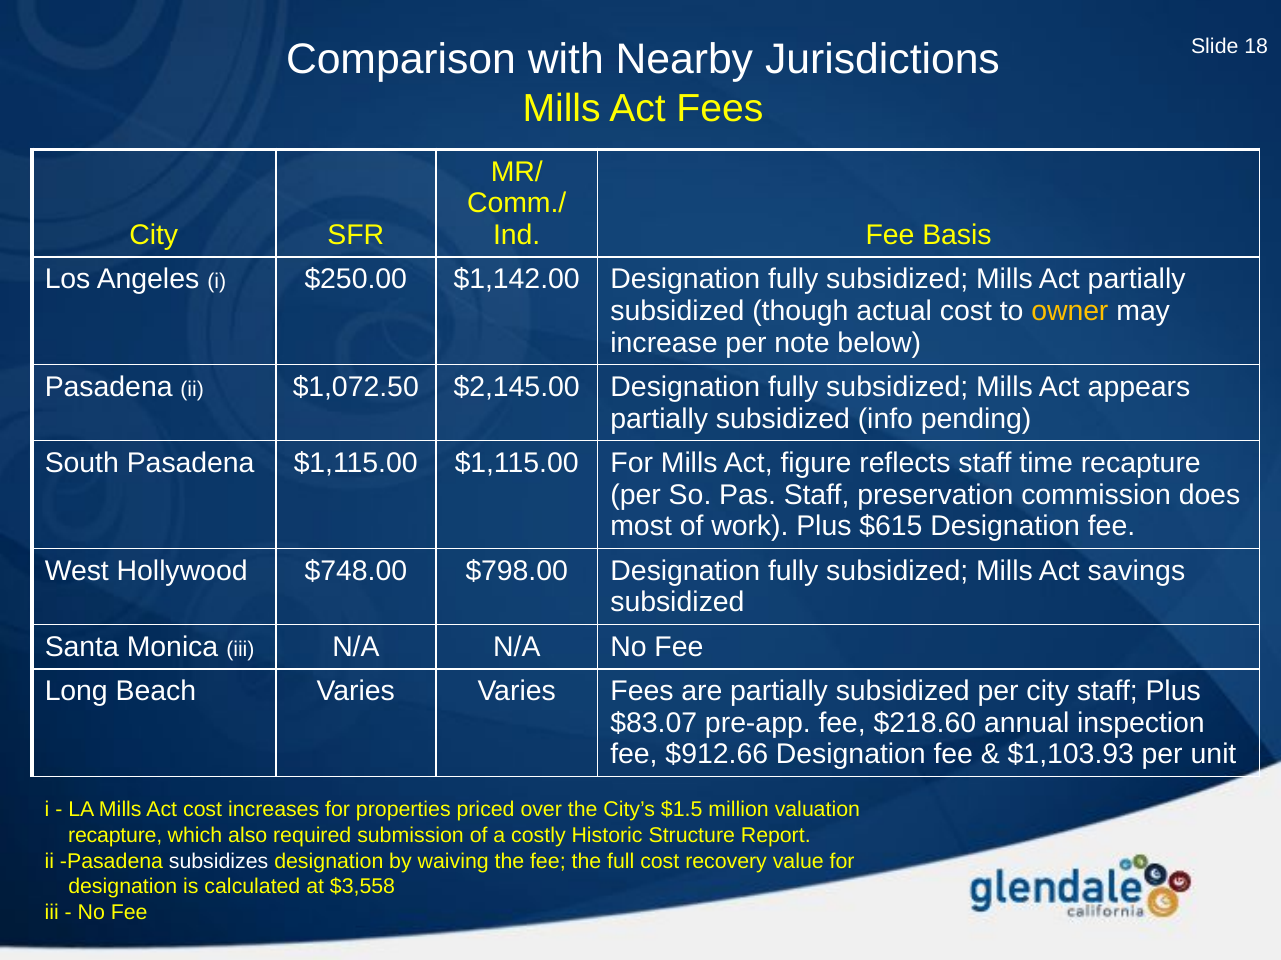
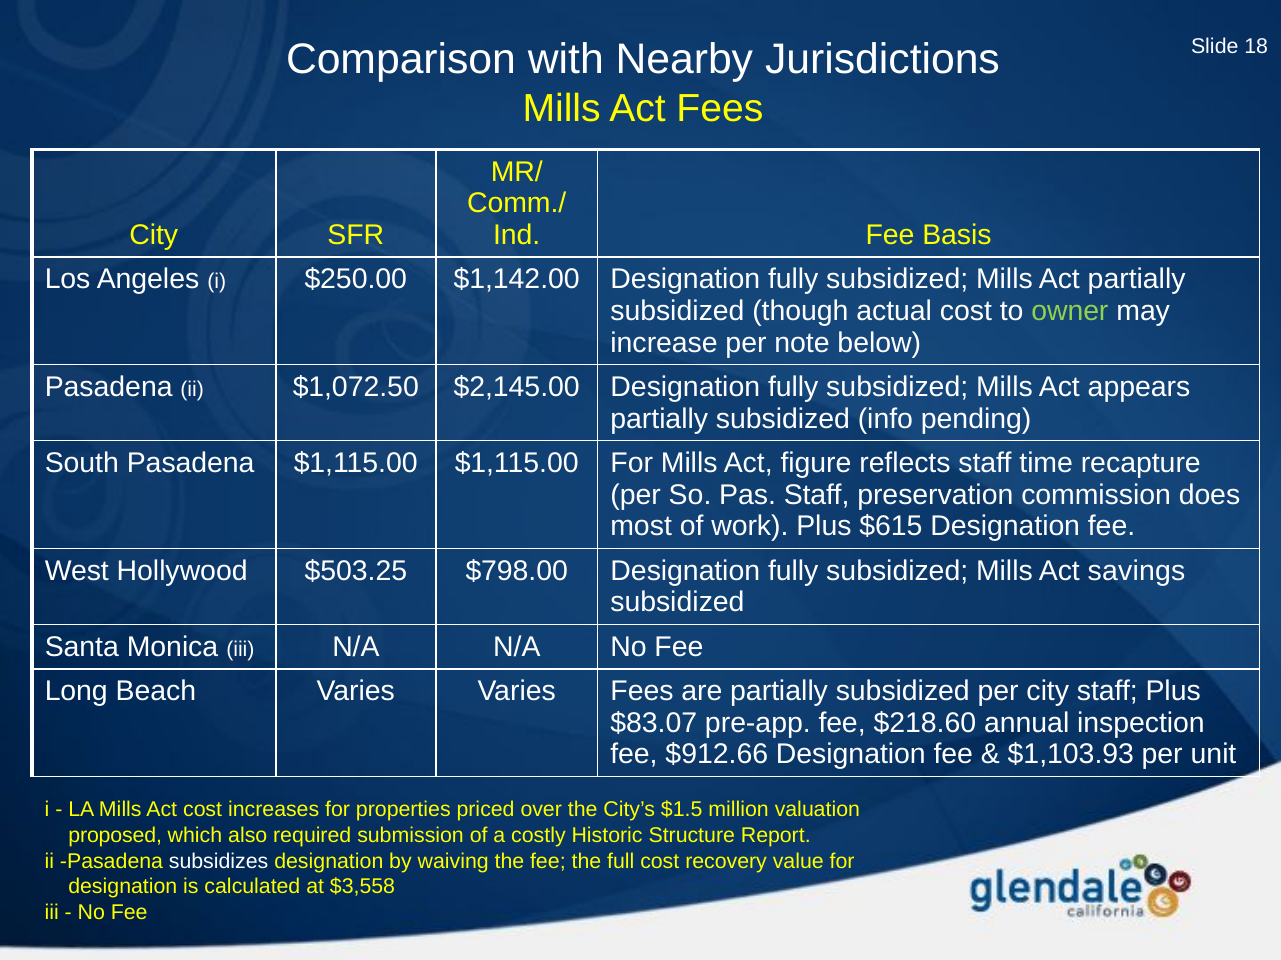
owner colour: yellow -> light green
$748.00: $748.00 -> $503.25
recapture at (115, 836): recapture -> proposed
